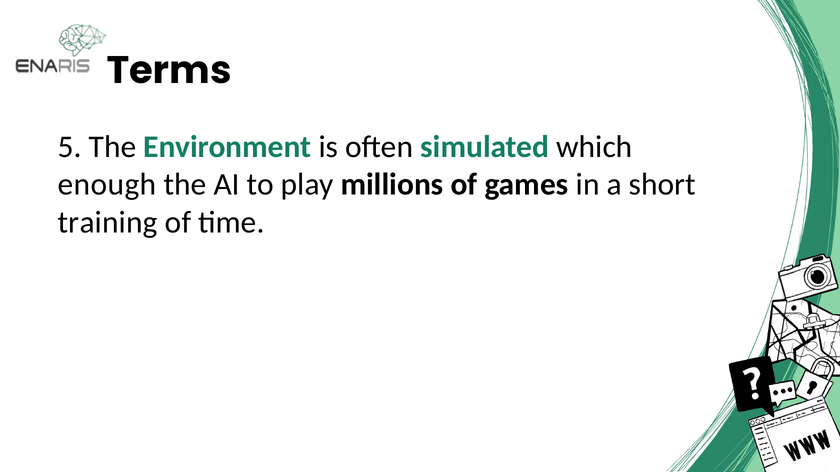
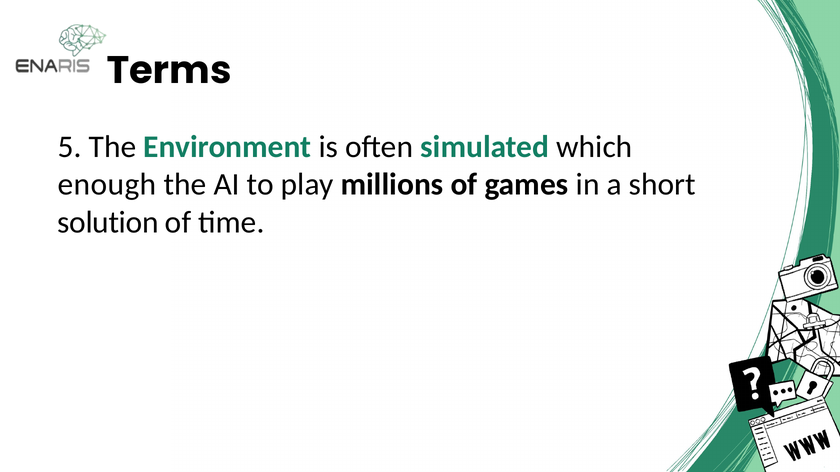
training: training -> solution
